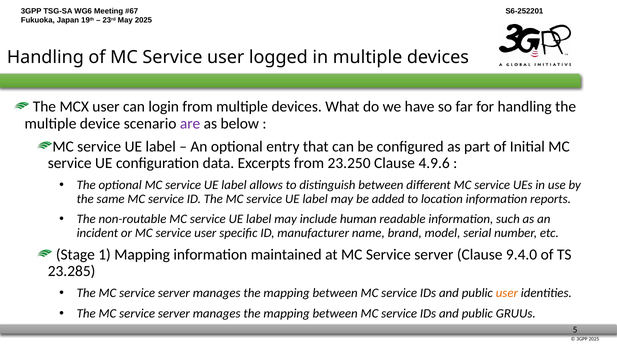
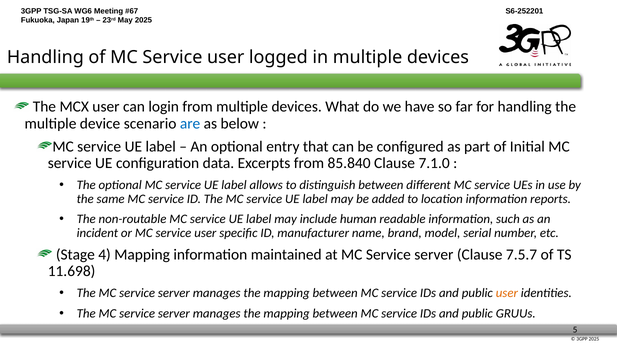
are colour: purple -> blue
23.250: 23.250 -> 85.840
4.9.6: 4.9.6 -> 7.1.0
1: 1 -> 4
9.4.0: 9.4.0 -> 7.5.7
23.285: 23.285 -> 11.698
